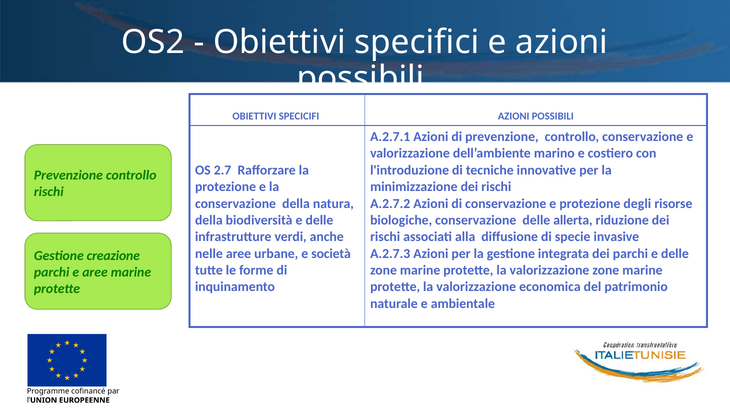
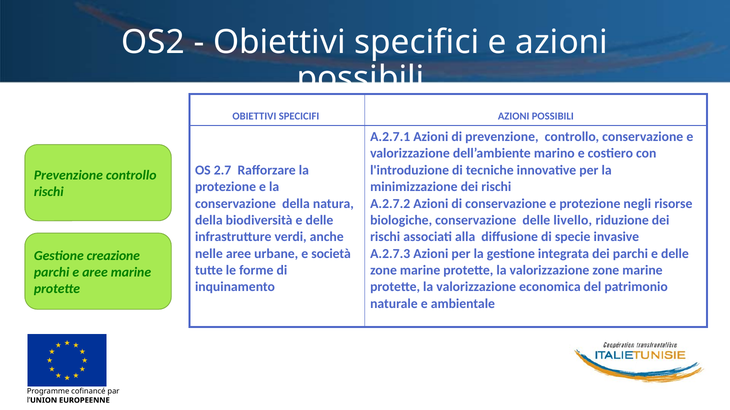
degli: degli -> negli
allerta: allerta -> livello
